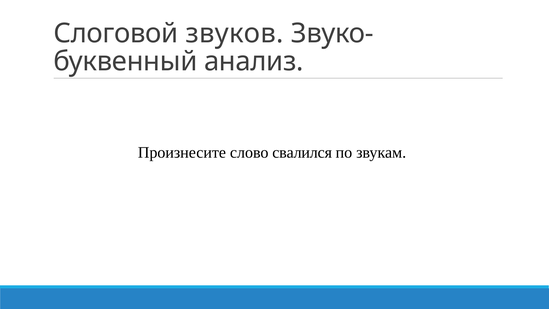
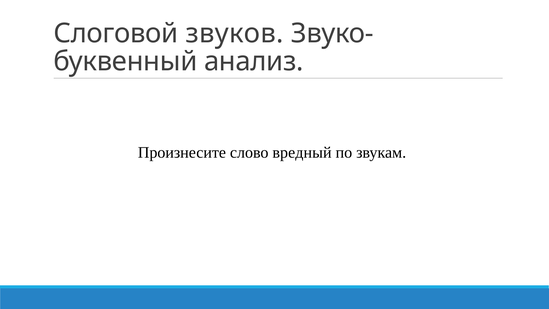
свалился: свалился -> вредный
